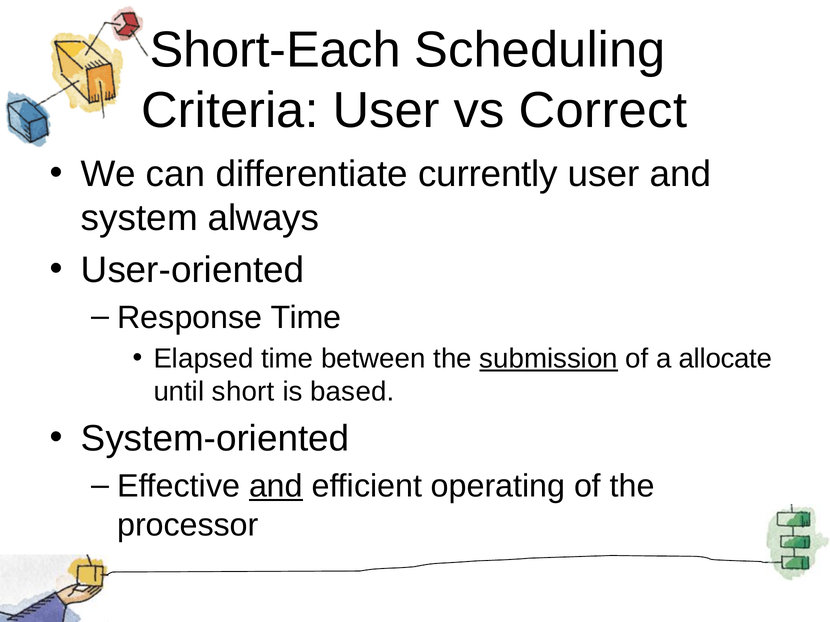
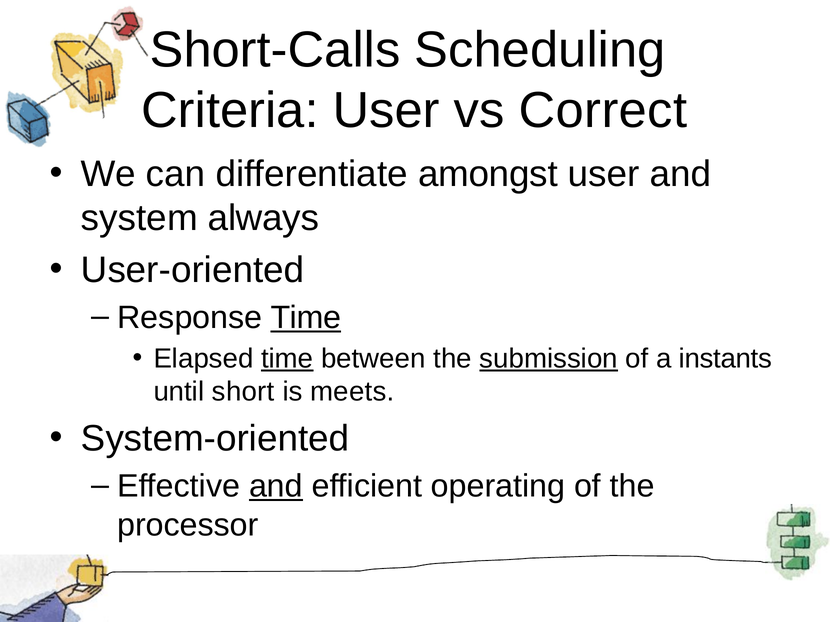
Short-Each: Short-Each -> Short-Calls
currently: currently -> amongst
Time at (306, 318) underline: none -> present
time at (287, 359) underline: none -> present
allocate: allocate -> instants
based: based -> meets
